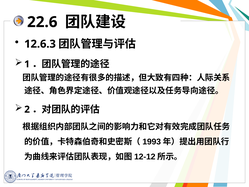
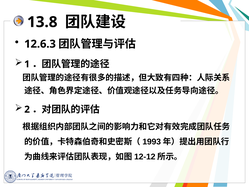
22.6: 22.6 -> 13.8
